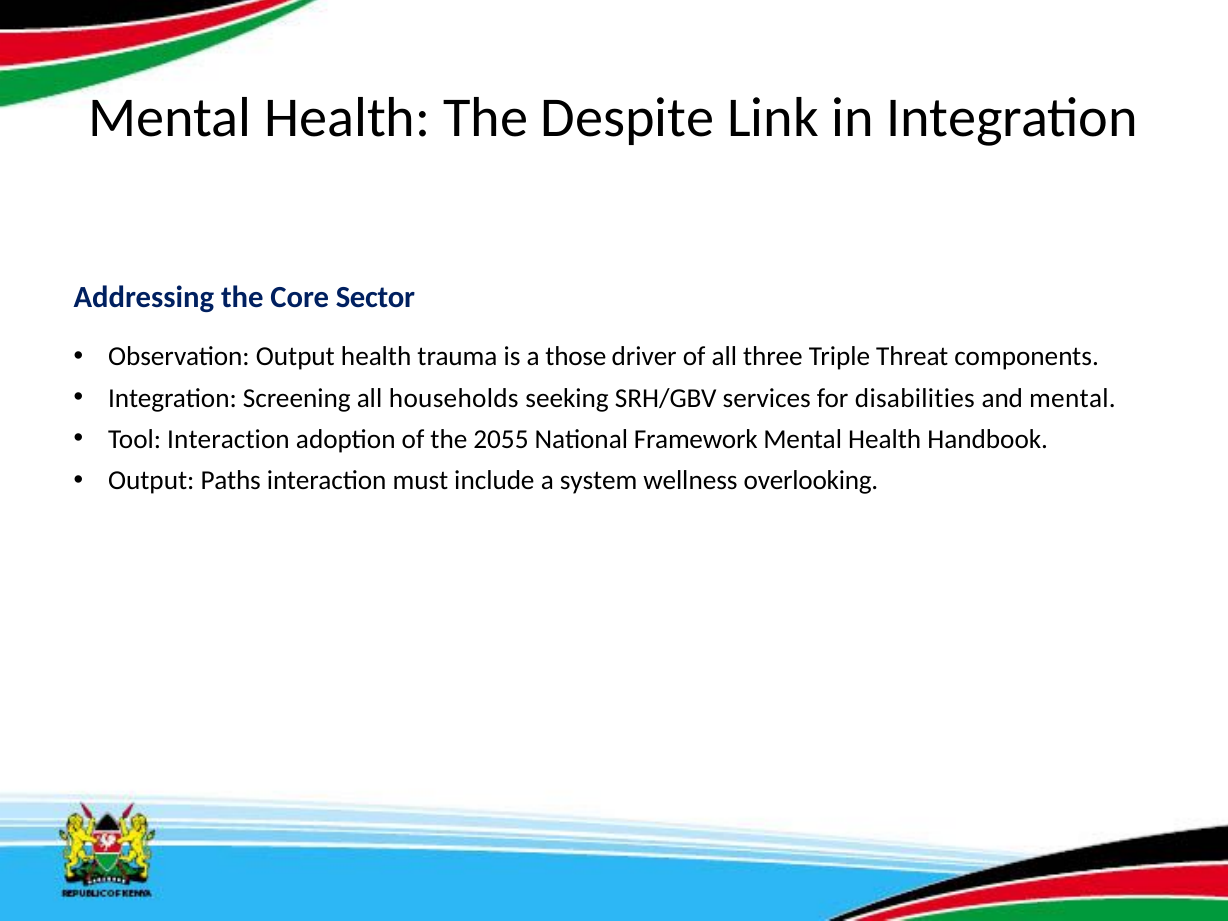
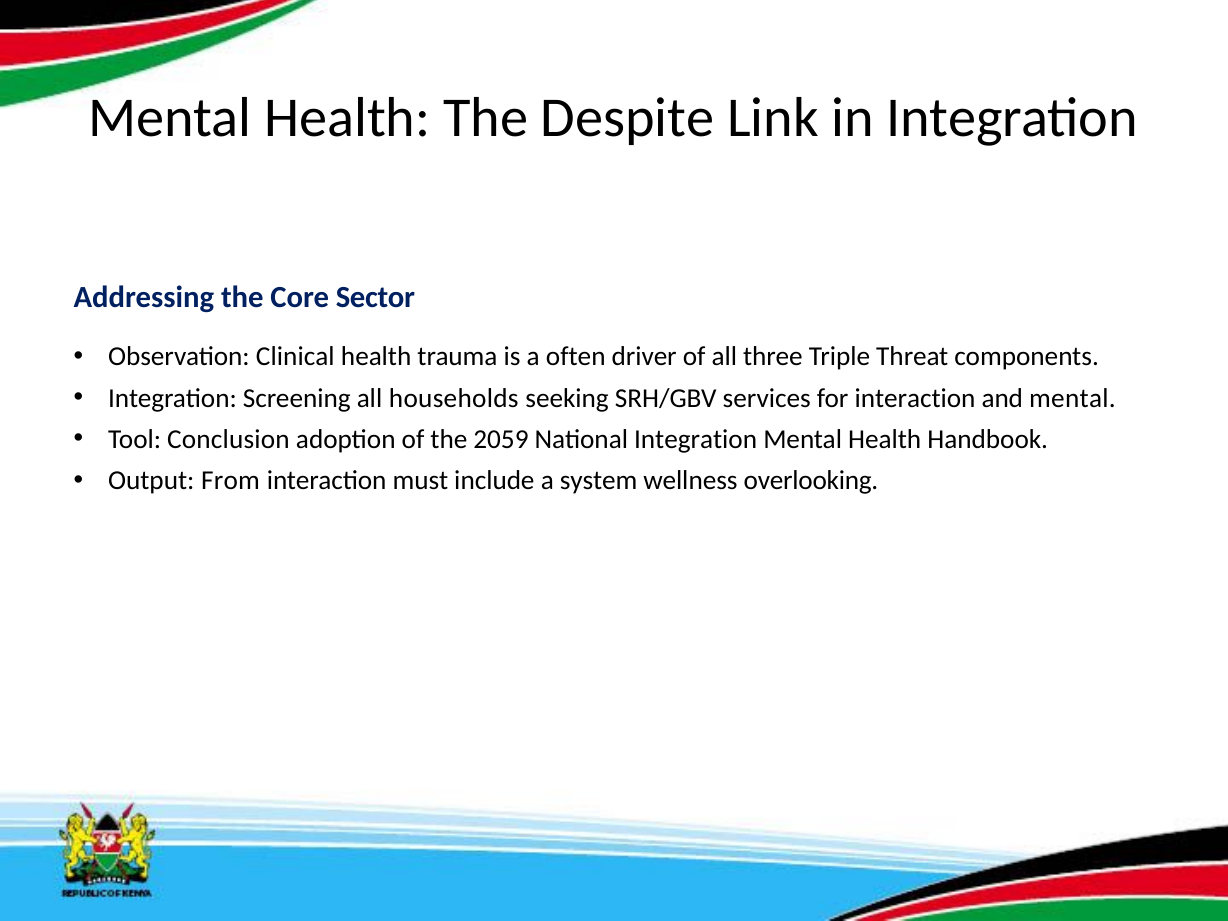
Observation Output: Output -> Clinical
those: those -> often
for disabilities: disabilities -> interaction
Tool Interaction: Interaction -> Conclusion
2055: 2055 -> 2059
National Framework: Framework -> Integration
Paths: Paths -> From
